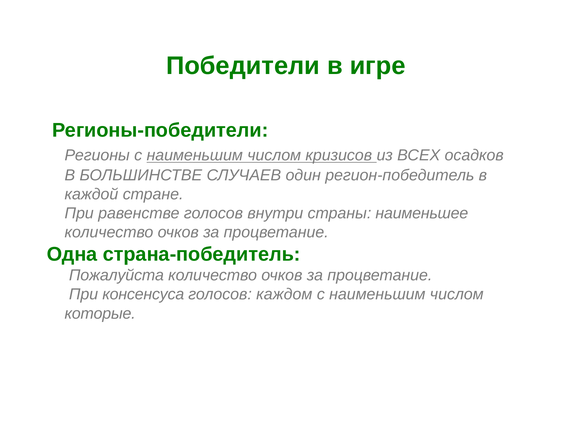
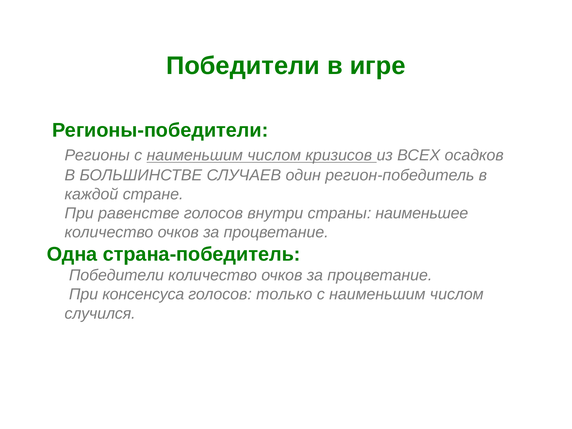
Пожалуйста at (116, 275): Пожалуйста -> Победители
каждом: каждом -> только
которые: которые -> случился
